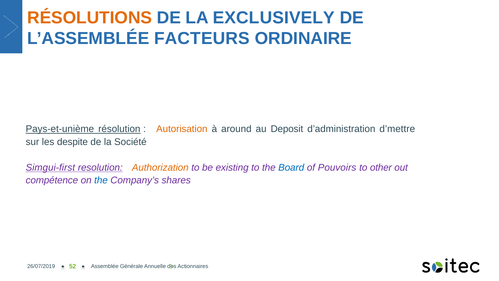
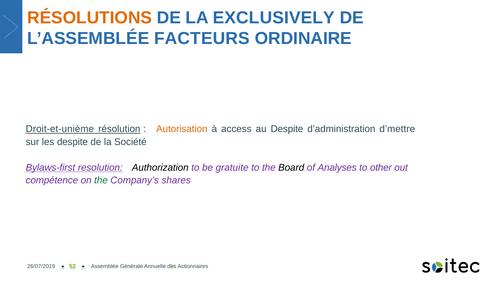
Pays-et-unième: Pays-et-unième -> Droit-et-unième
around: around -> access
au Deposit: Deposit -> Despite
Simgui-first: Simgui-first -> Bylaws-first
Authorization colour: orange -> black
existing: existing -> gratuite
Board colour: blue -> black
Pouvoirs: Pouvoirs -> Analyses
the at (101, 180) colour: blue -> green
